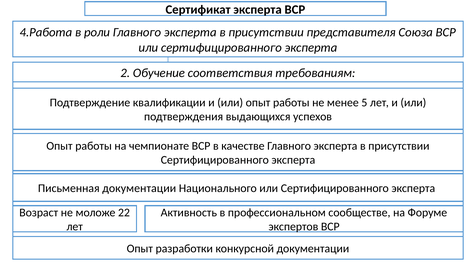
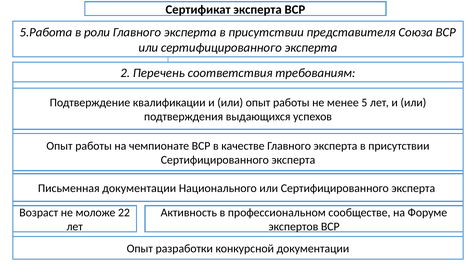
4.Работа: 4.Работа -> 5.Работа
Обучение: Обучение -> Перечень
